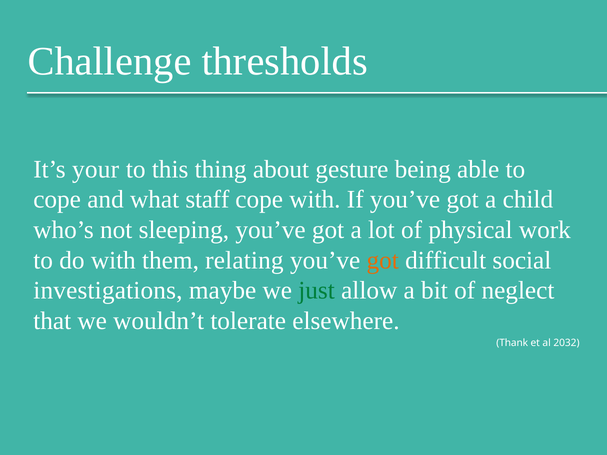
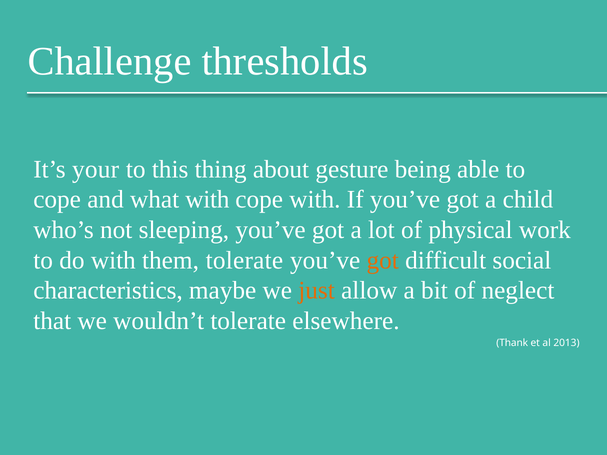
what staff: staff -> with
them relating: relating -> tolerate
investigations: investigations -> characteristics
just colour: green -> orange
2032: 2032 -> 2013
